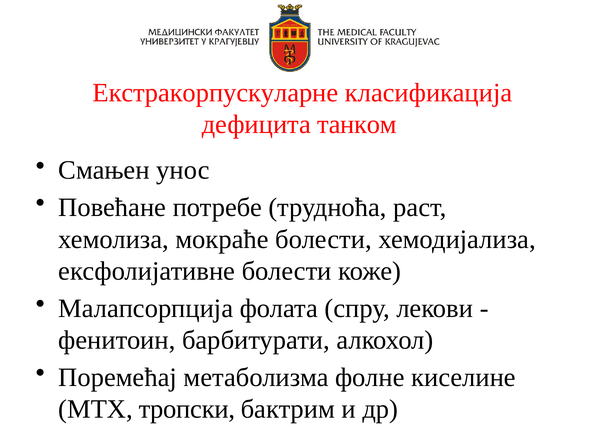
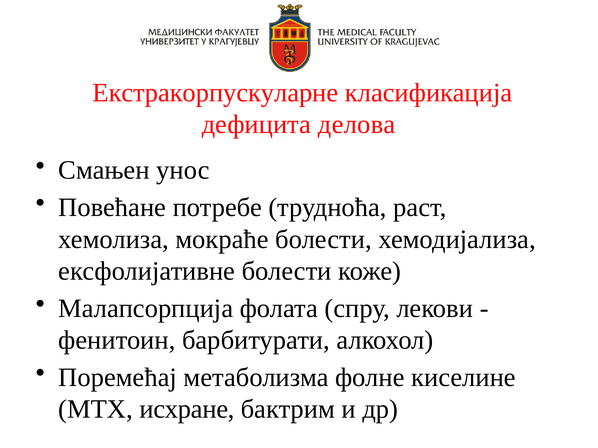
танком: танком -> делова
тропски: тропски -> исхране
